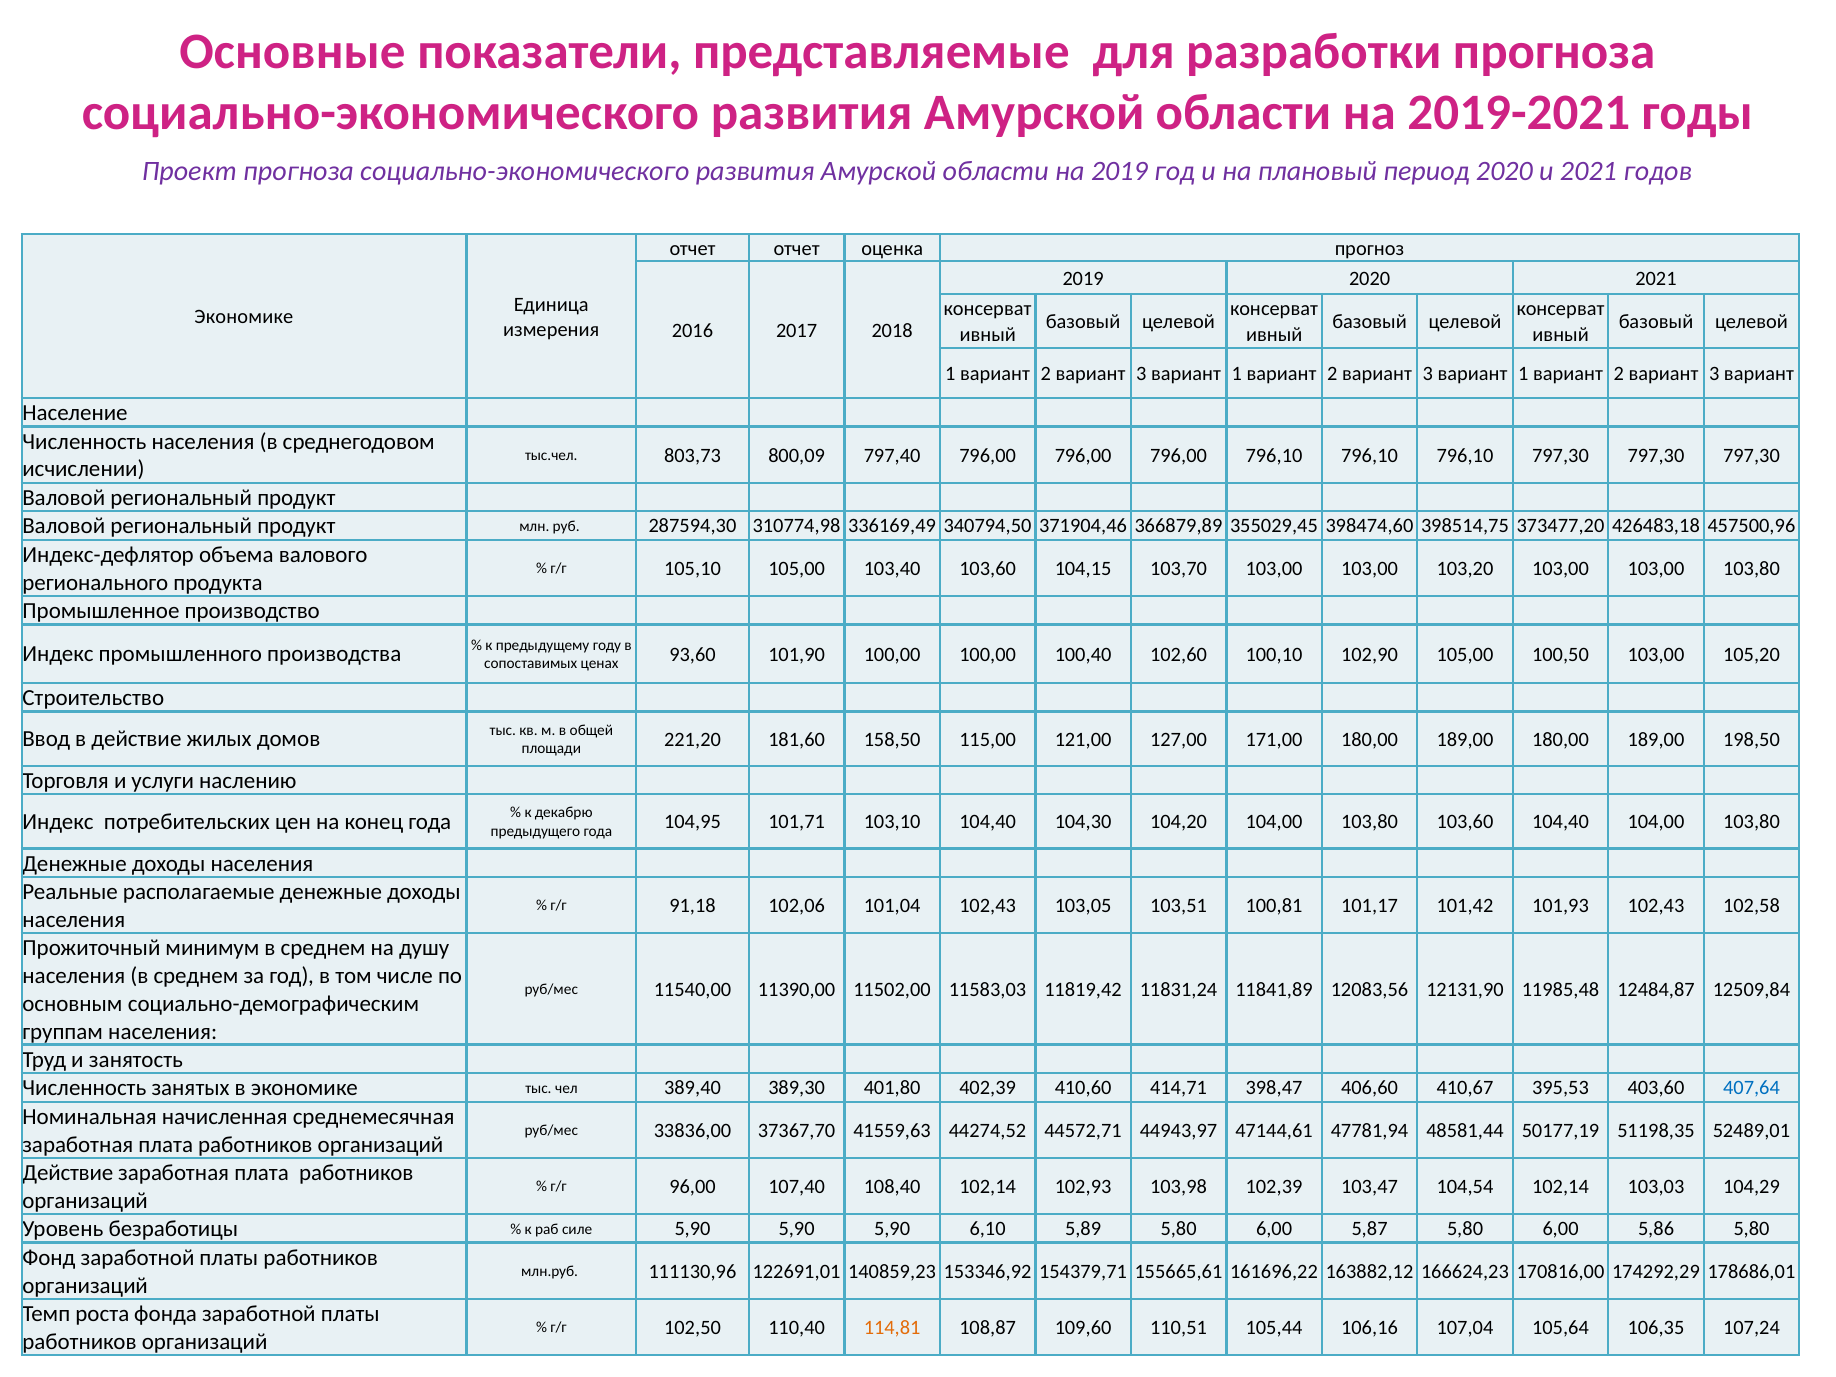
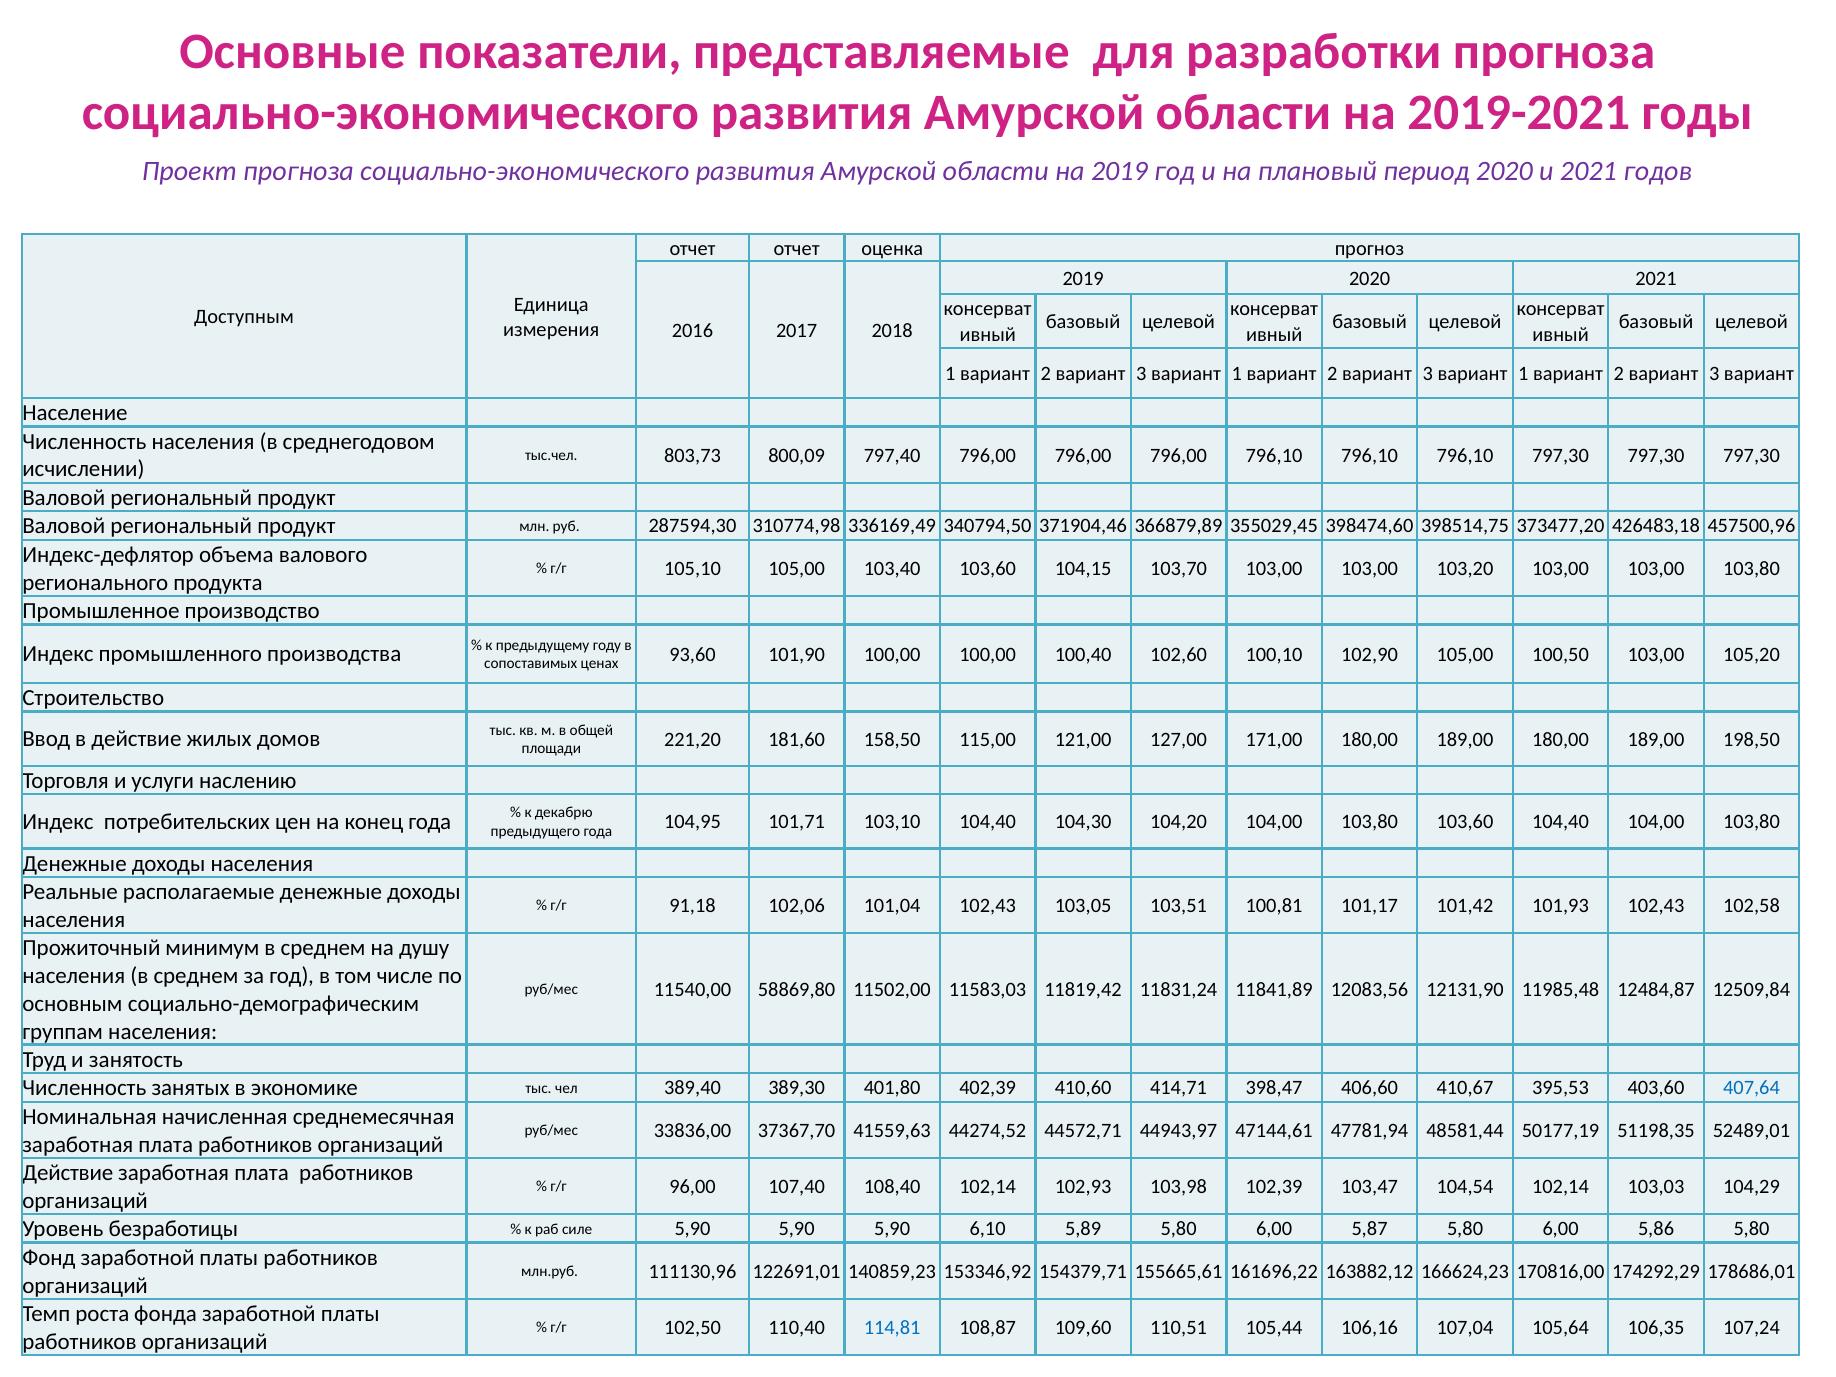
Экономике at (244, 317): Экономике -> Доступным
11390,00: 11390,00 -> 58869,80
114,81 colour: orange -> blue
